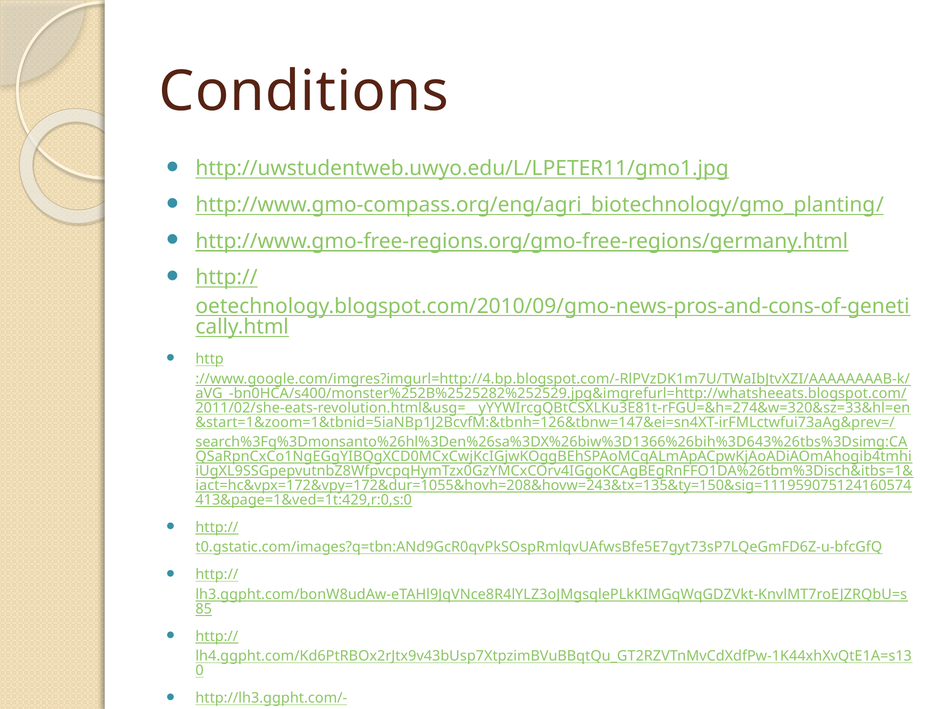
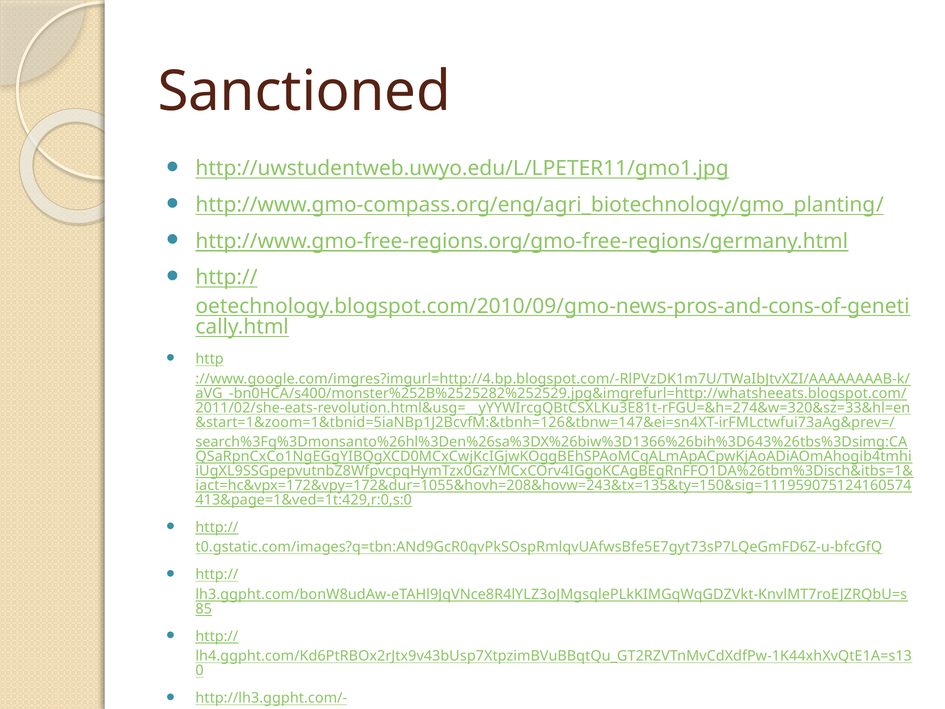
Conditions: Conditions -> Sanctioned
